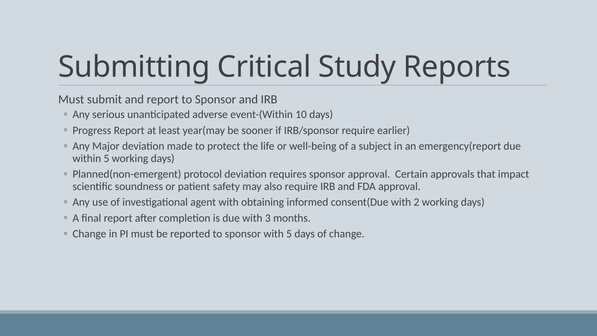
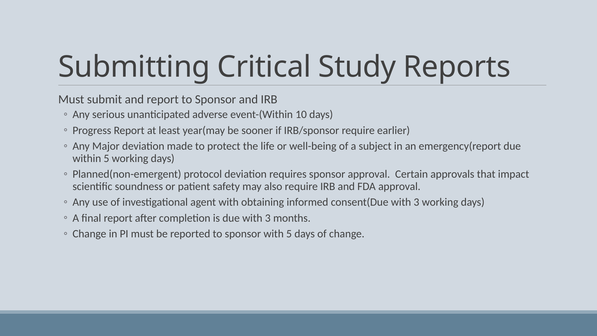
consent(Due with 2: 2 -> 3
